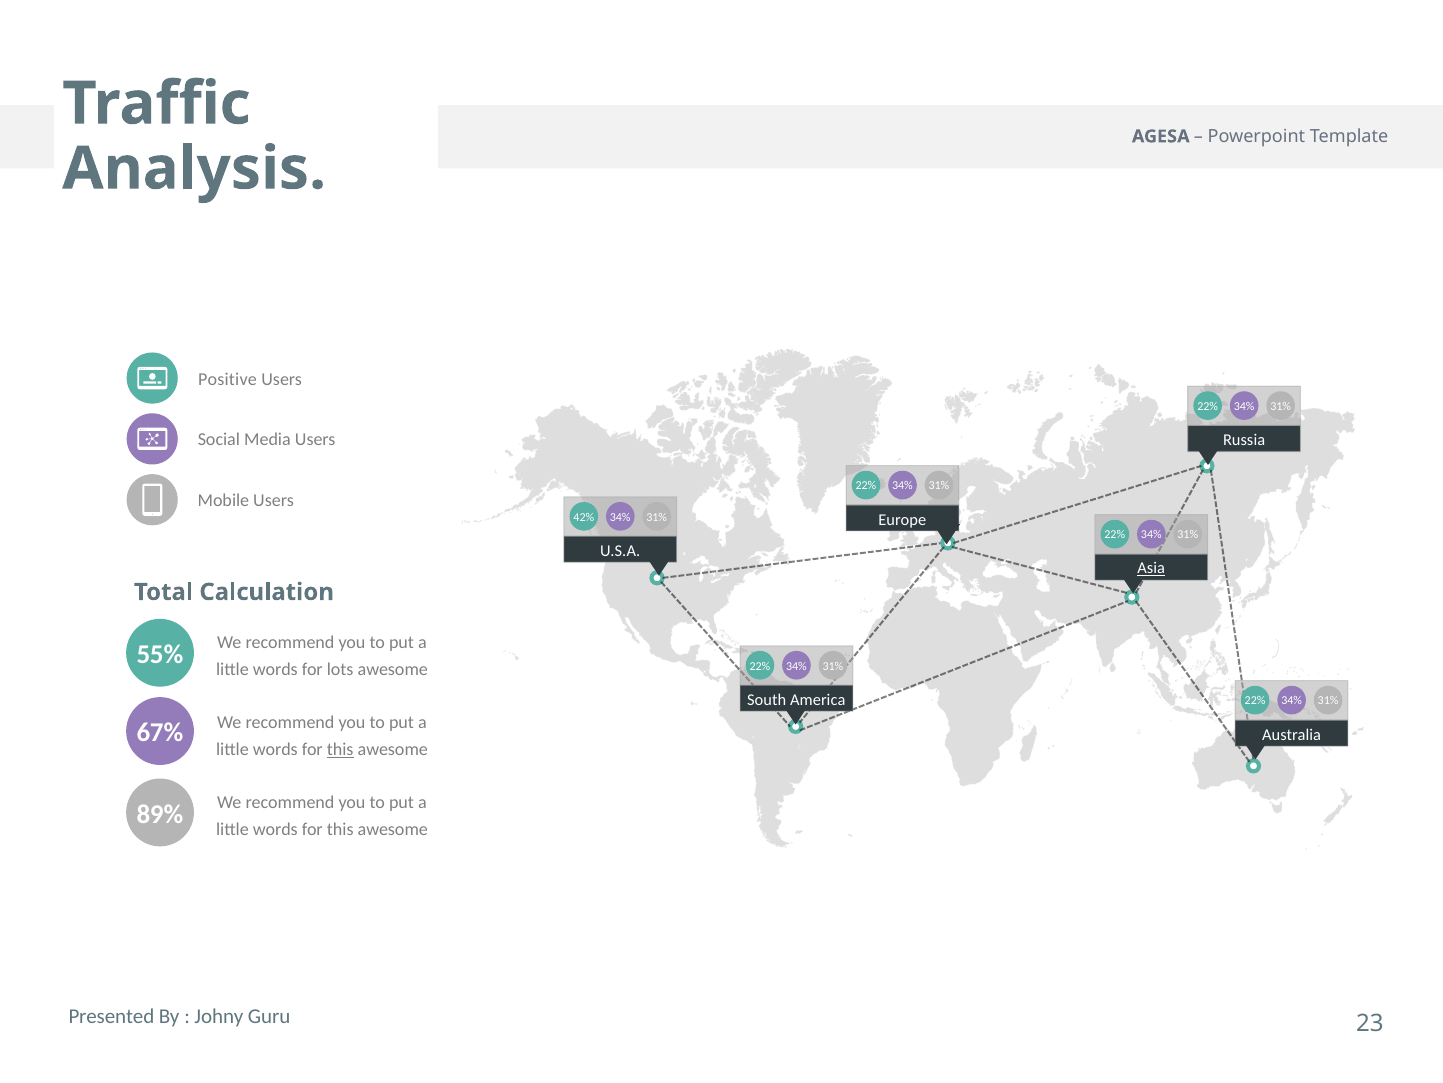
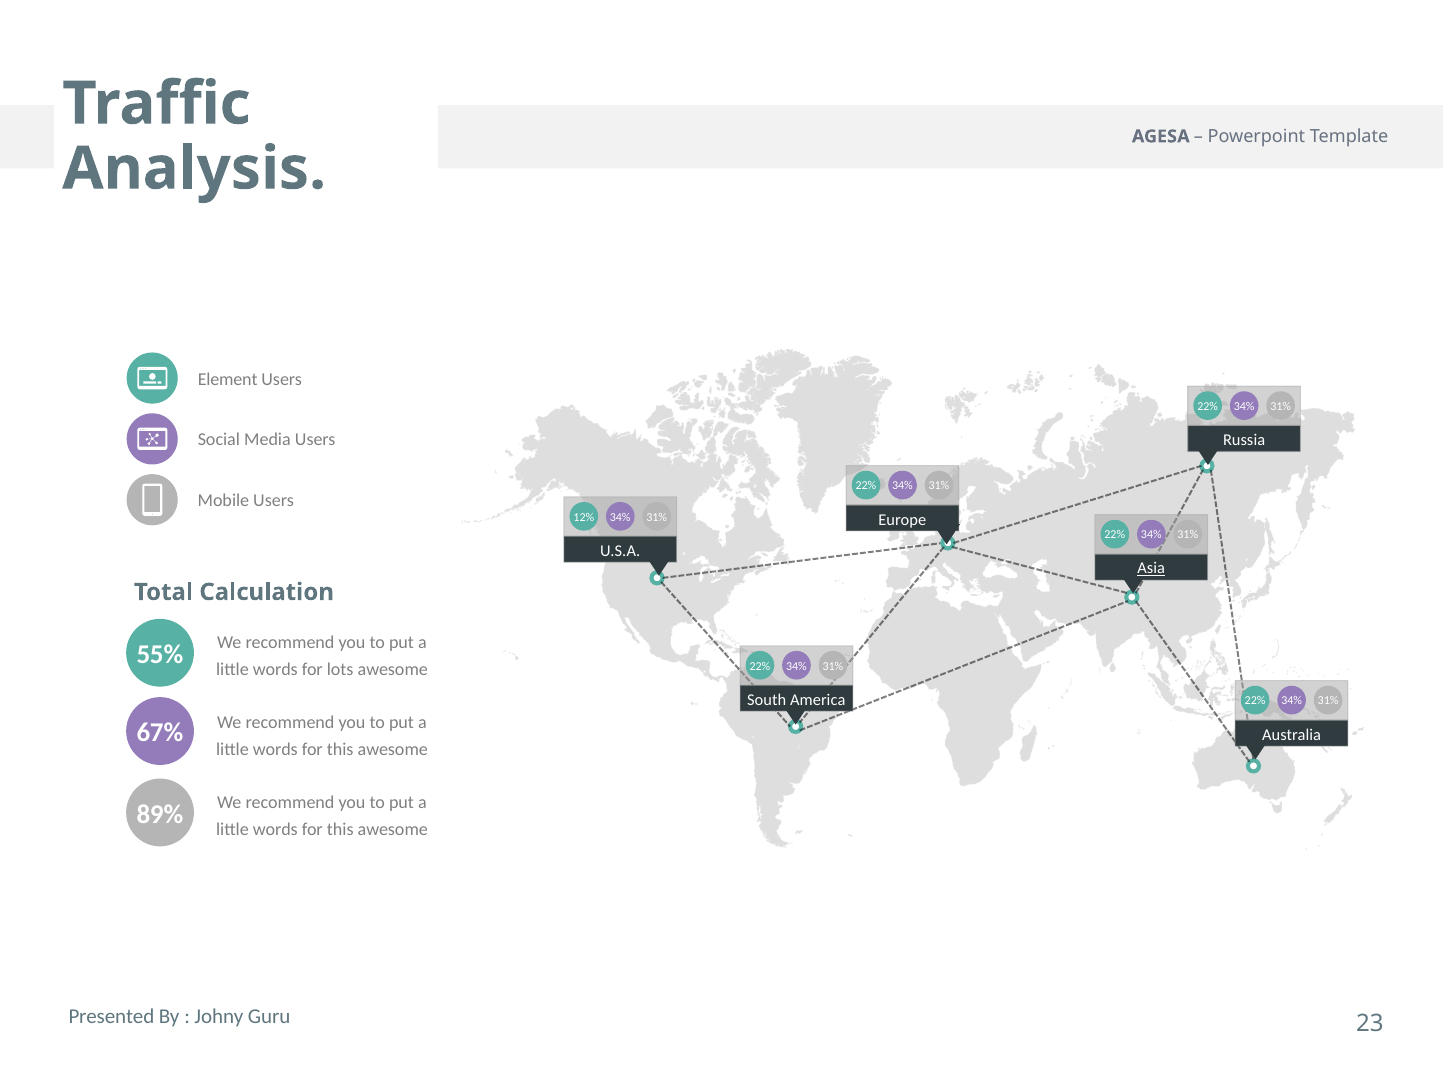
Positive: Positive -> Element
42%: 42% -> 12%
this at (340, 749) underline: present -> none
